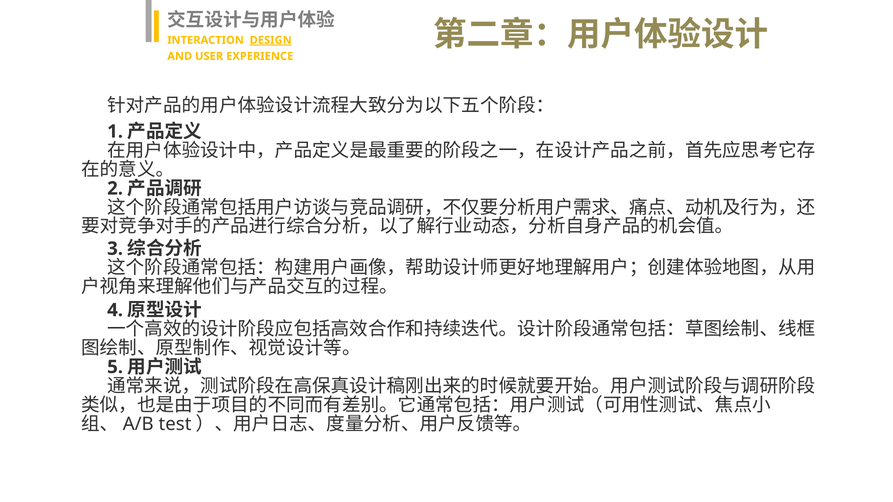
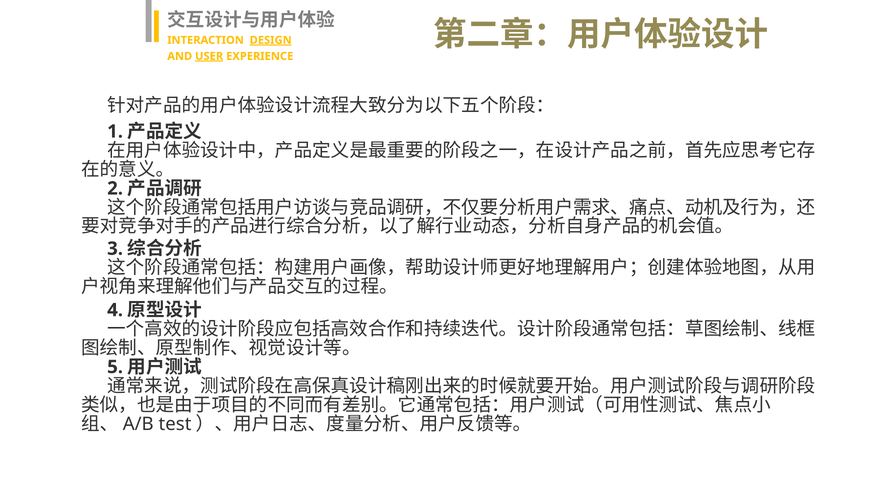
USER underline: none -> present
